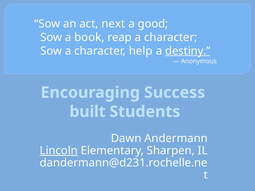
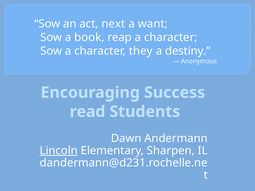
good: good -> want
help: help -> they
destiny underline: present -> none
built: built -> read
